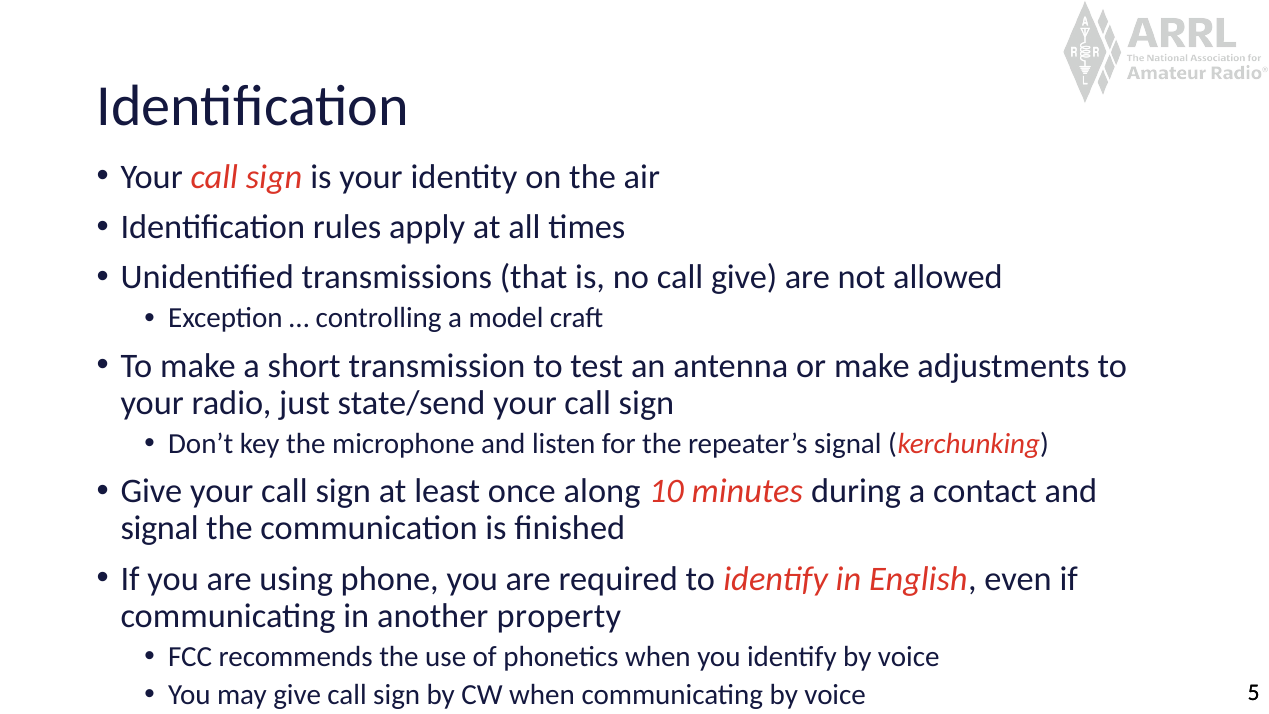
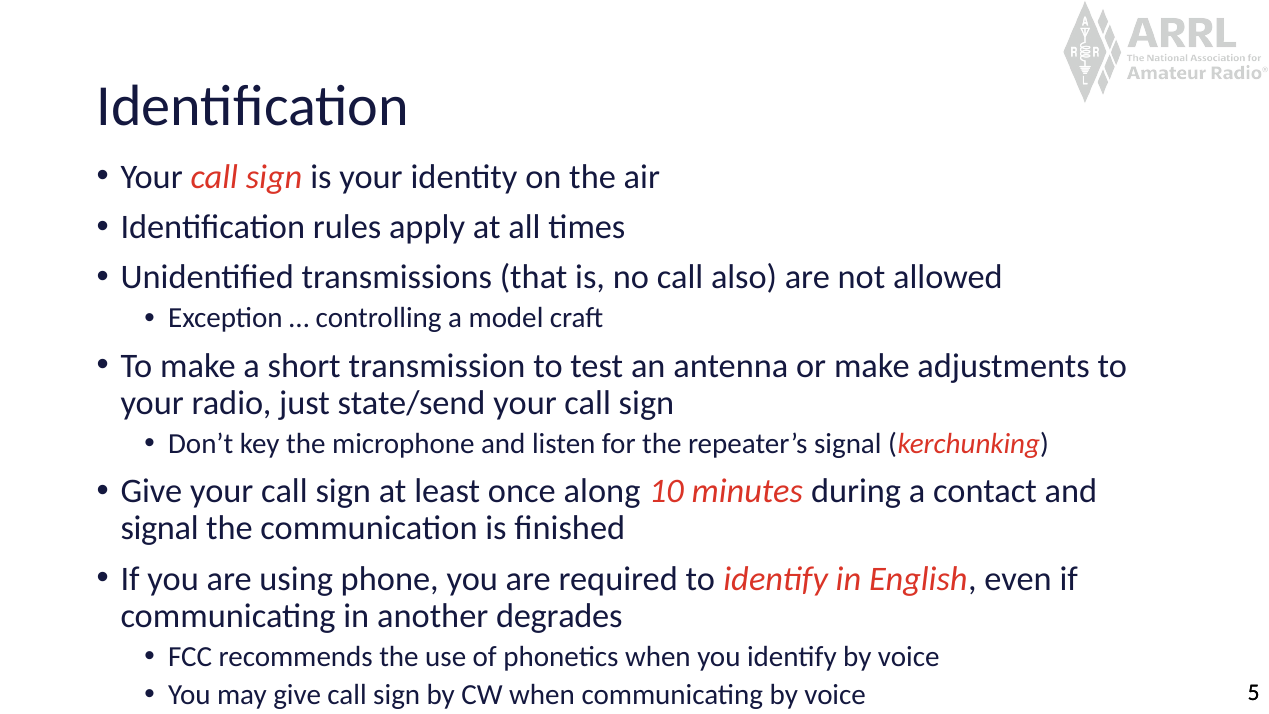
call give: give -> also
property: property -> degrades
